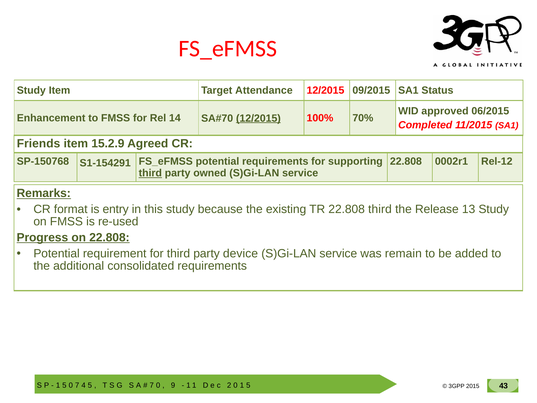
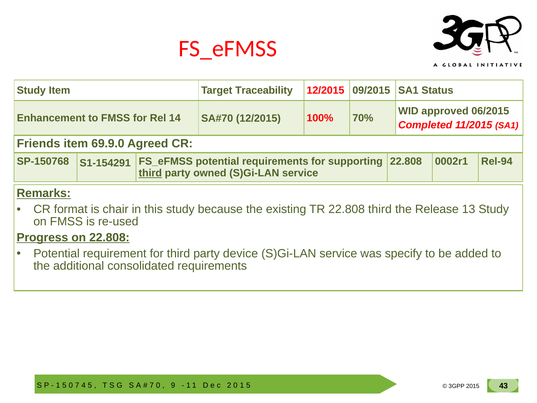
Attendance: Attendance -> Traceability
12/2015 at (258, 118) underline: present -> none
15.2.9: 15.2.9 -> 69.9.0
Rel-12: Rel-12 -> Rel-94
entry: entry -> chair
remain: remain -> specify
